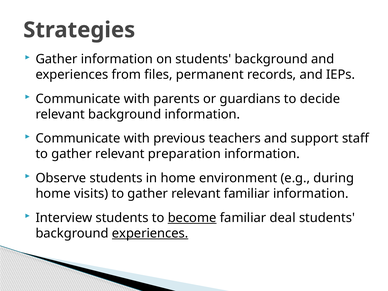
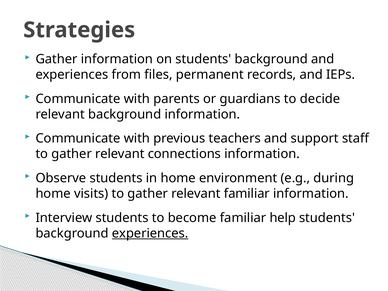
preparation: preparation -> connections
become underline: present -> none
deal: deal -> help
